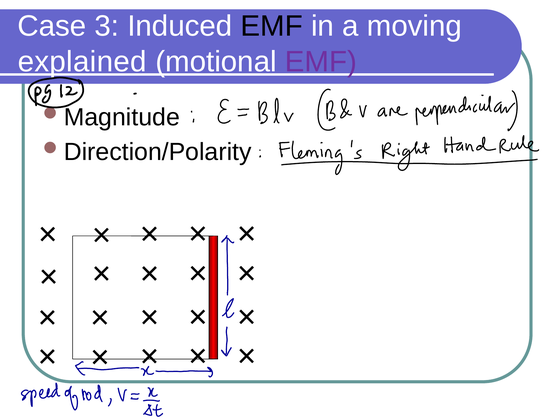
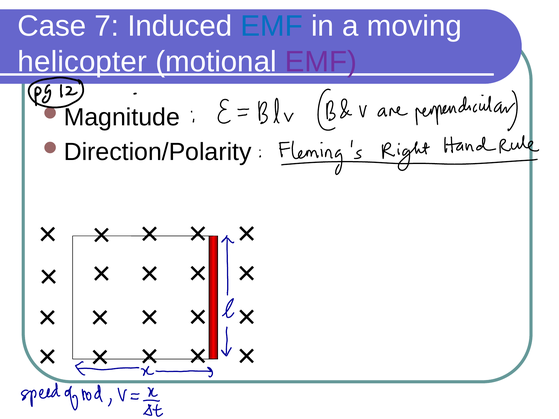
3: 3 -> 7
EMF at (272, 26) colour: black -> blue
explained: explained -> helicopter
